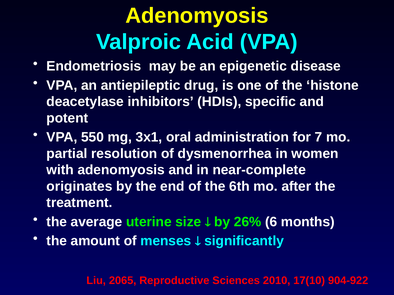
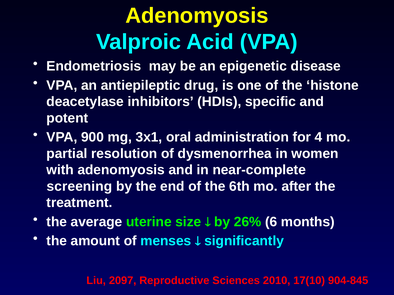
550: 550 -> 900
7: 7 -> 4
originates: originates -> screening
2065: 2065 -> 2097
904-922: 904-922 -> 904-845
